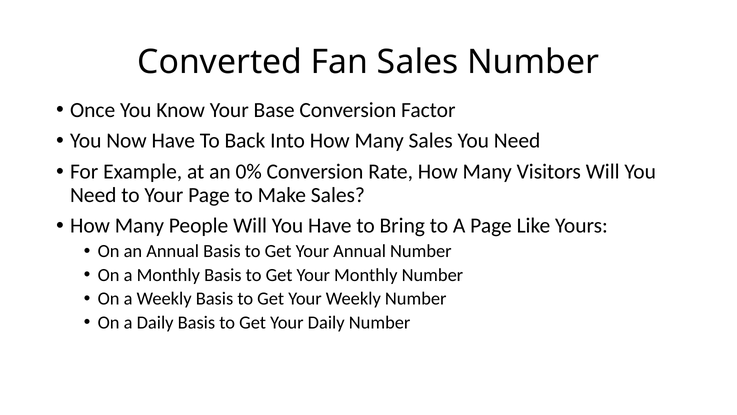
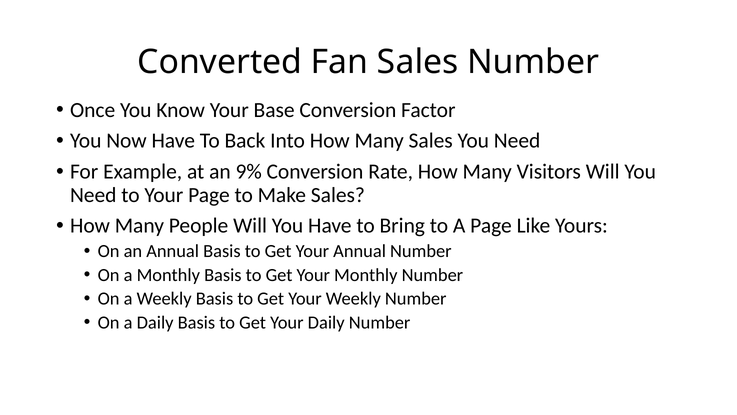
0%: 0% -> 9%
